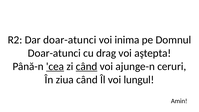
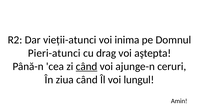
Dar doar-atunci: doar-atunci -> vieții-atunci
Doar-atunci at (54, 53): Doar-atunci -> Pieri-atunci
cea underline: present -> none
